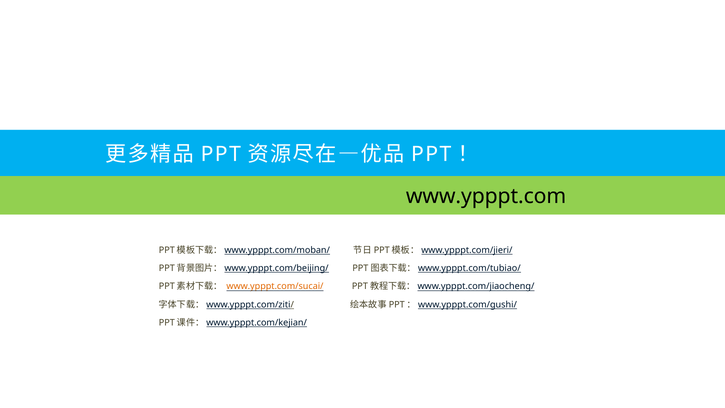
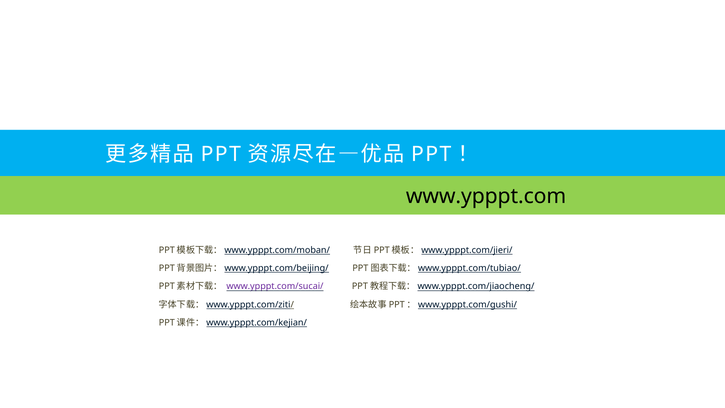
www.ypppt.com/sucai/ colour: orange -> purple
